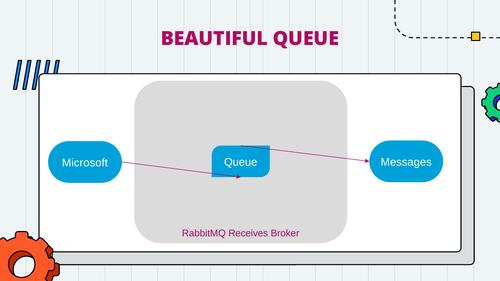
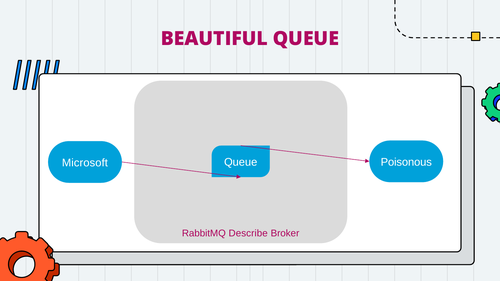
Messages: Messages -> Poisonous
Receives: Receives -> Describe
